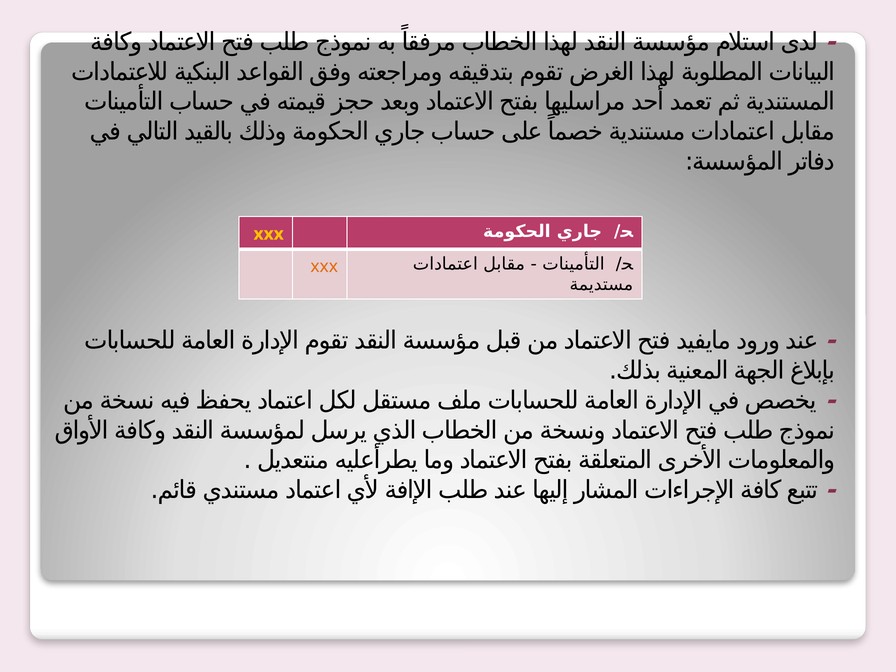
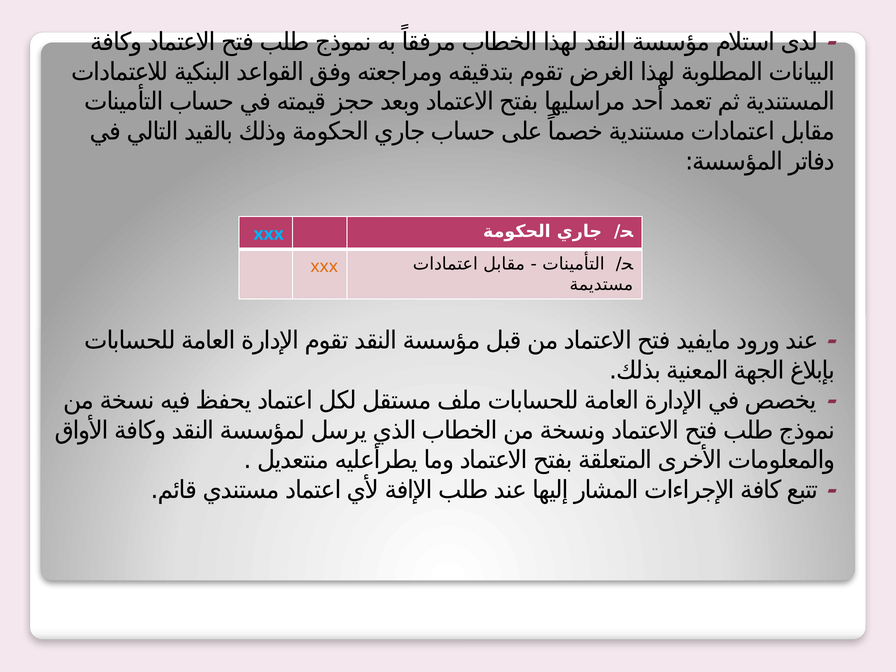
xxx at (269, 234) colour: yellow -> light blue
